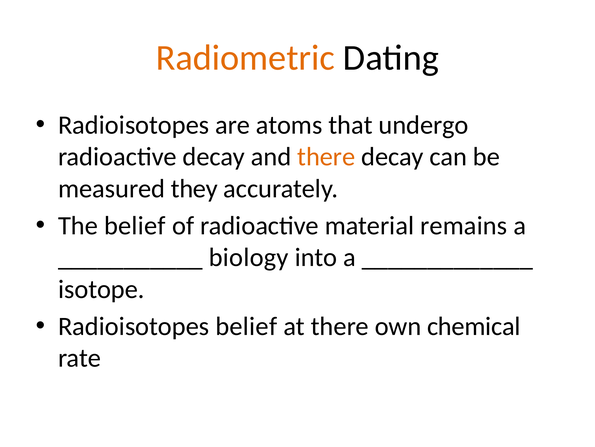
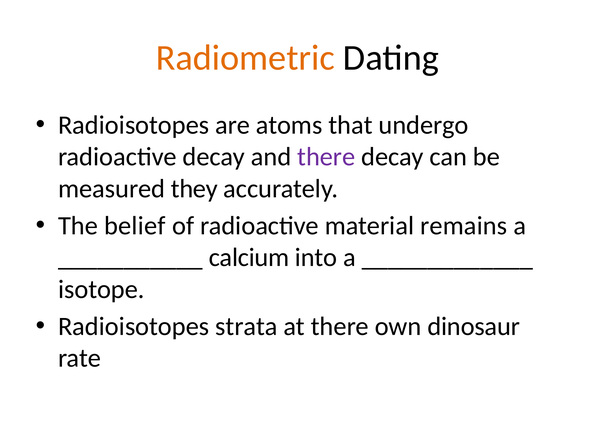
there at (326, 157) colour: orange -> purple
biology: biology -> calcium
Radioisotopes belief: belief -> strata
chemical: chemical -> dinosaur
